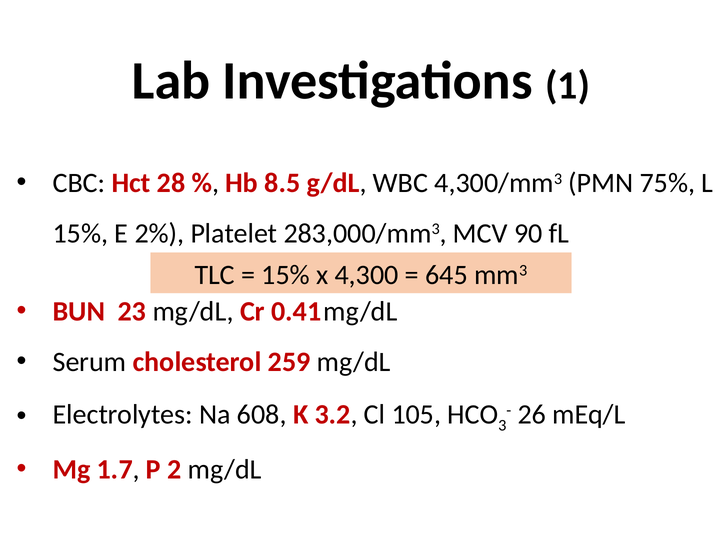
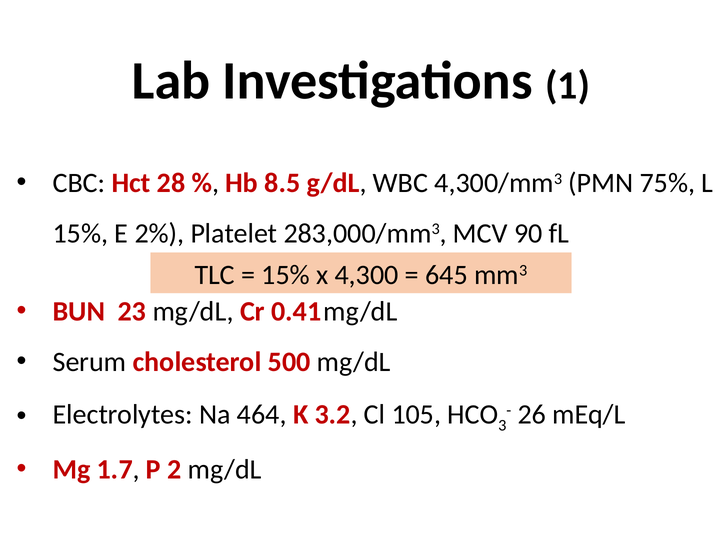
259: 259 -> 500
608: 608 -> 464
